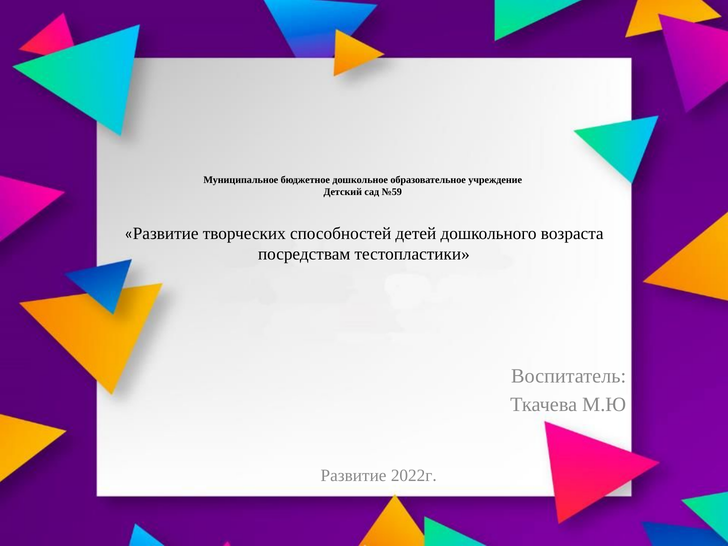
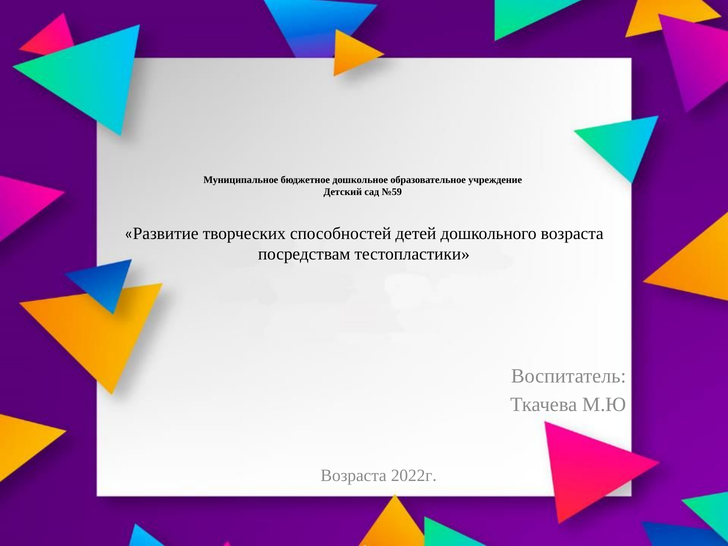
Развитие at (354, 476): Развитие -> Возраста
